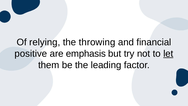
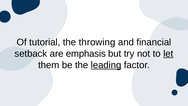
relying: relying -> tutorial
positive: positive -> setback
leading underline: none -> present
